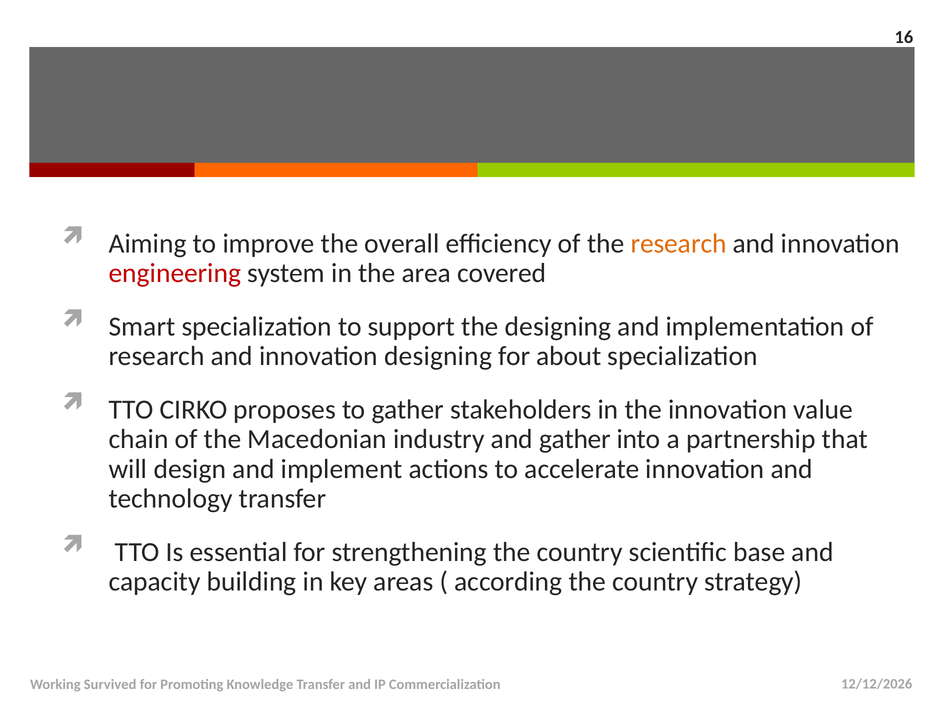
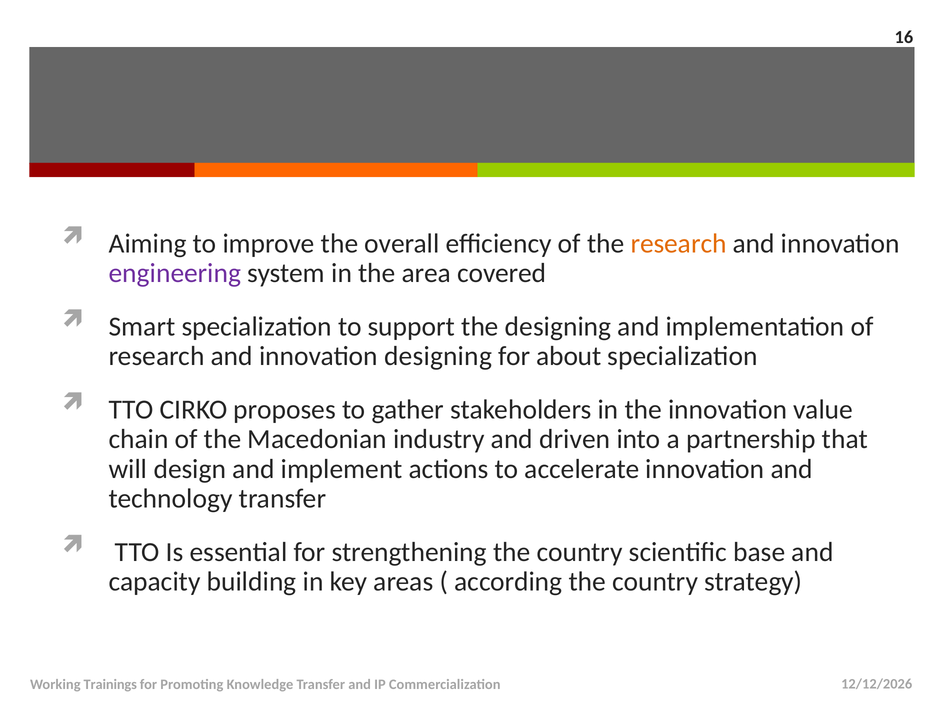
engineering colour: red -> purple
and gather: gather -> driven
Survived: Survived -> Trainings
